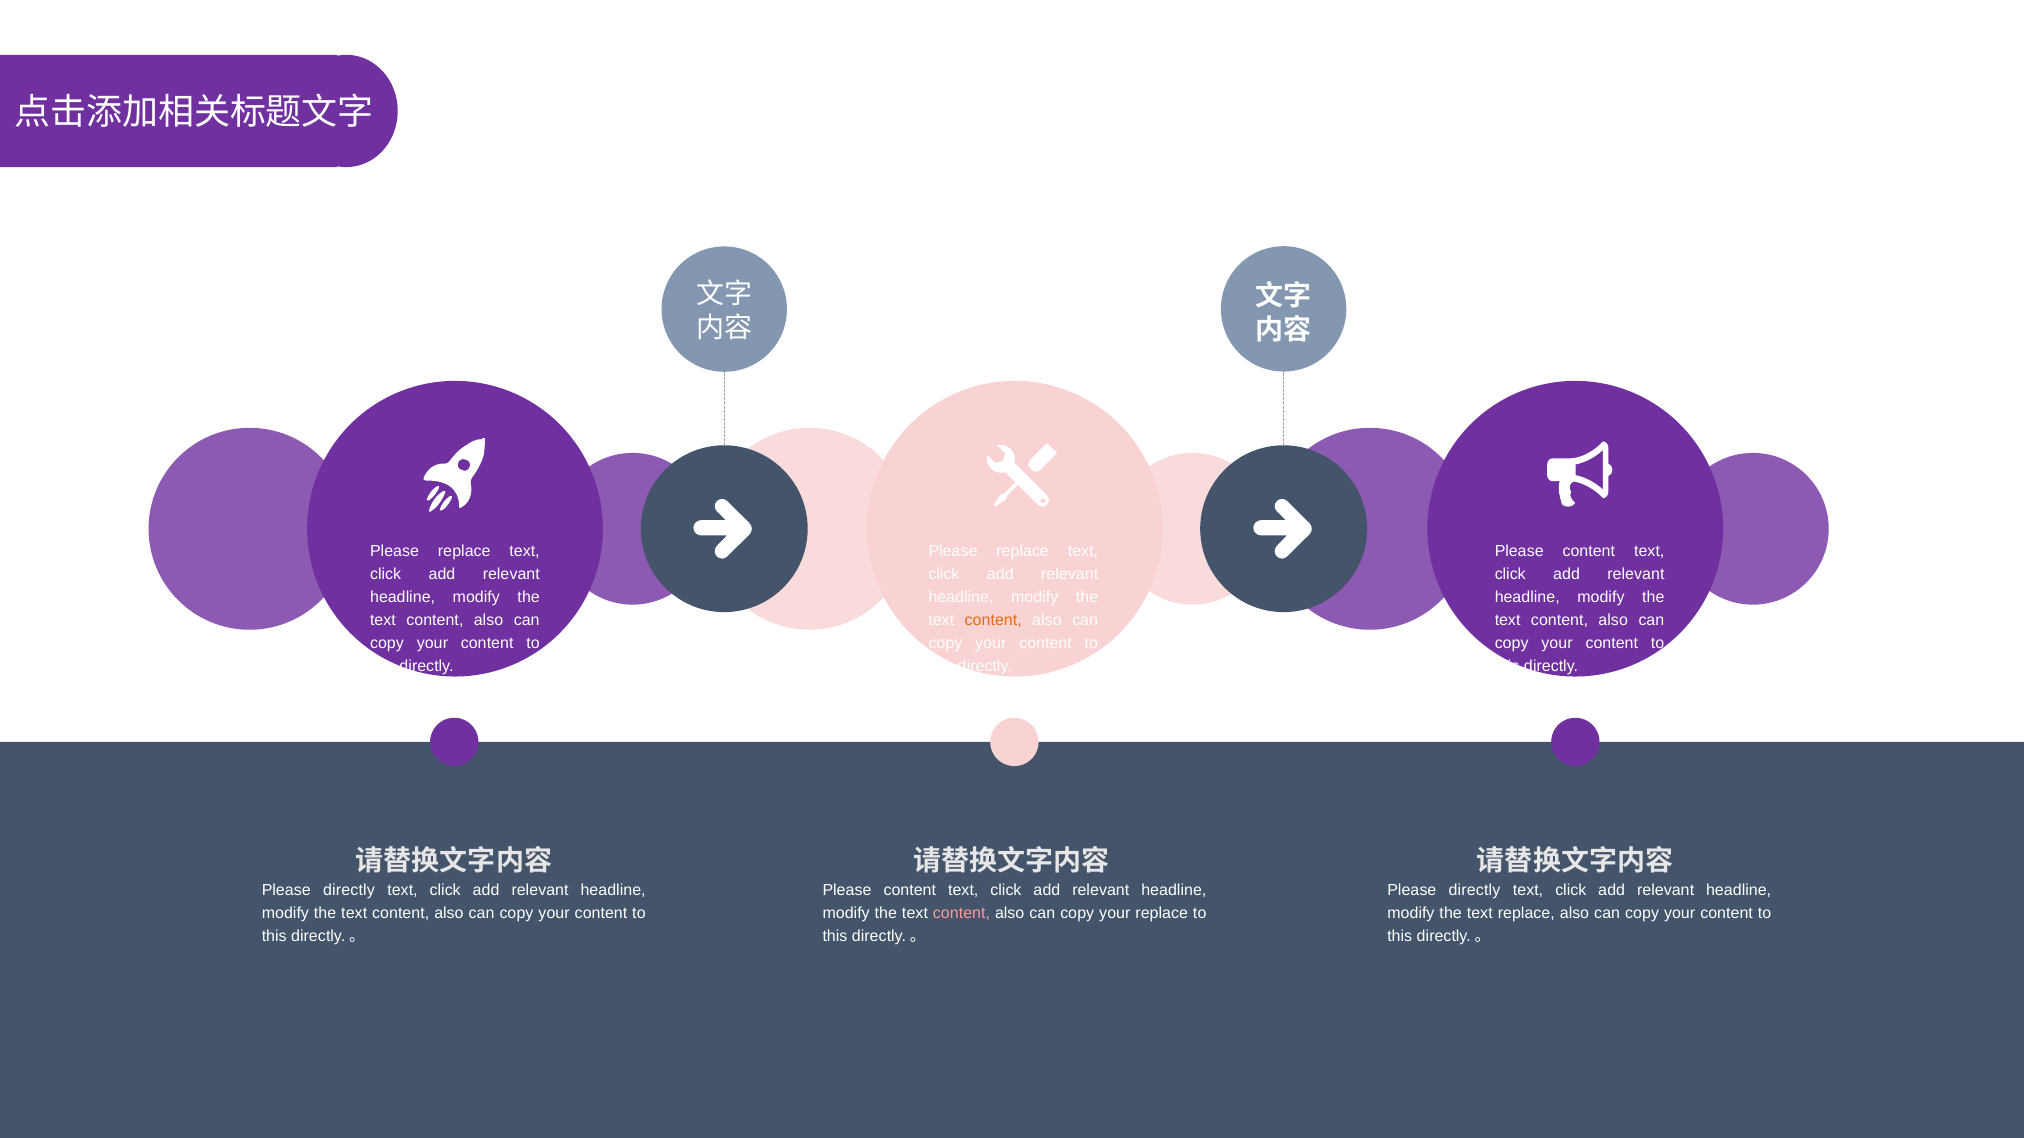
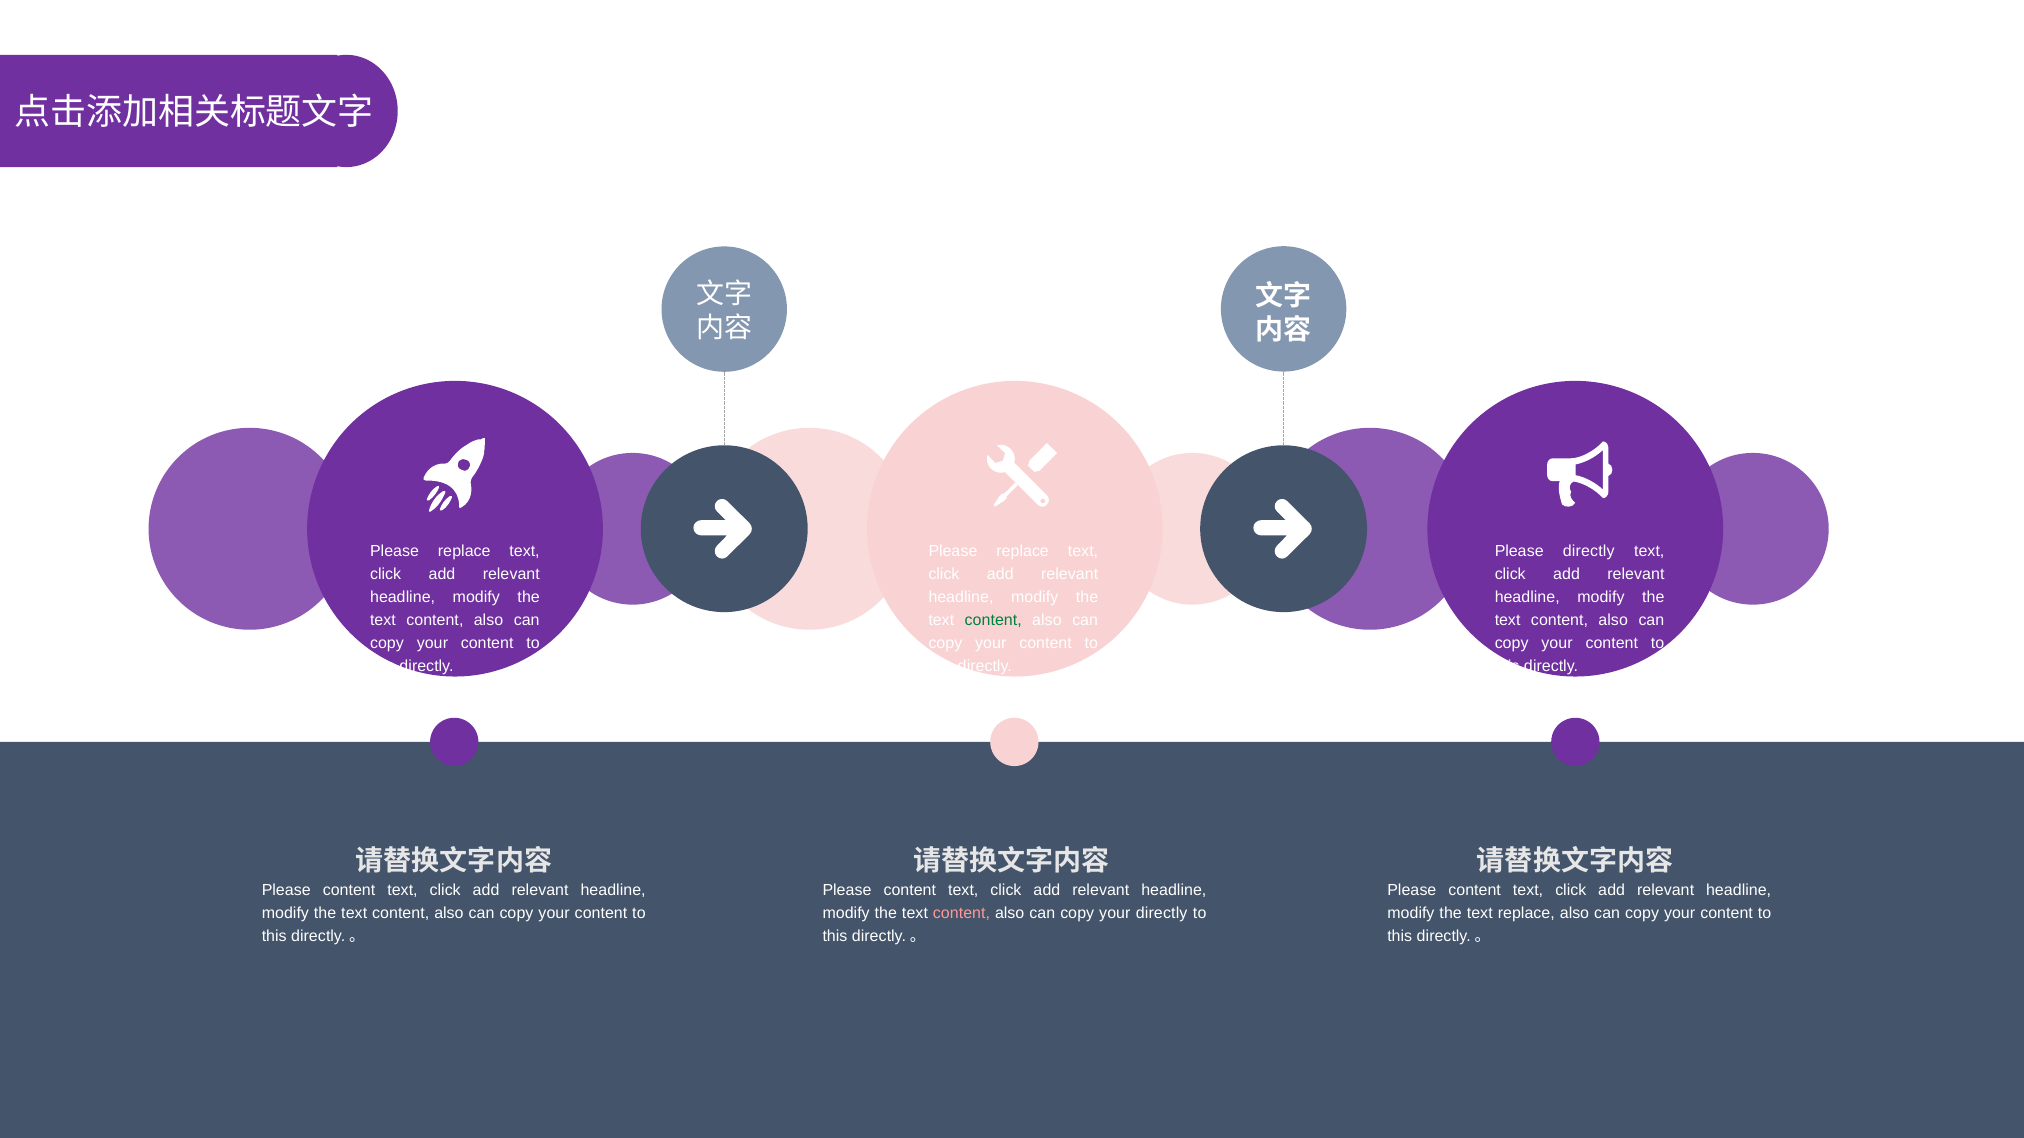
content at (1589, 552): content -> directly
content at (993, 621) colour: orange -> green
directly at (349, 891): directly -> content
directly at (1475, 891): directly -> content
your replace: replace -> directly
